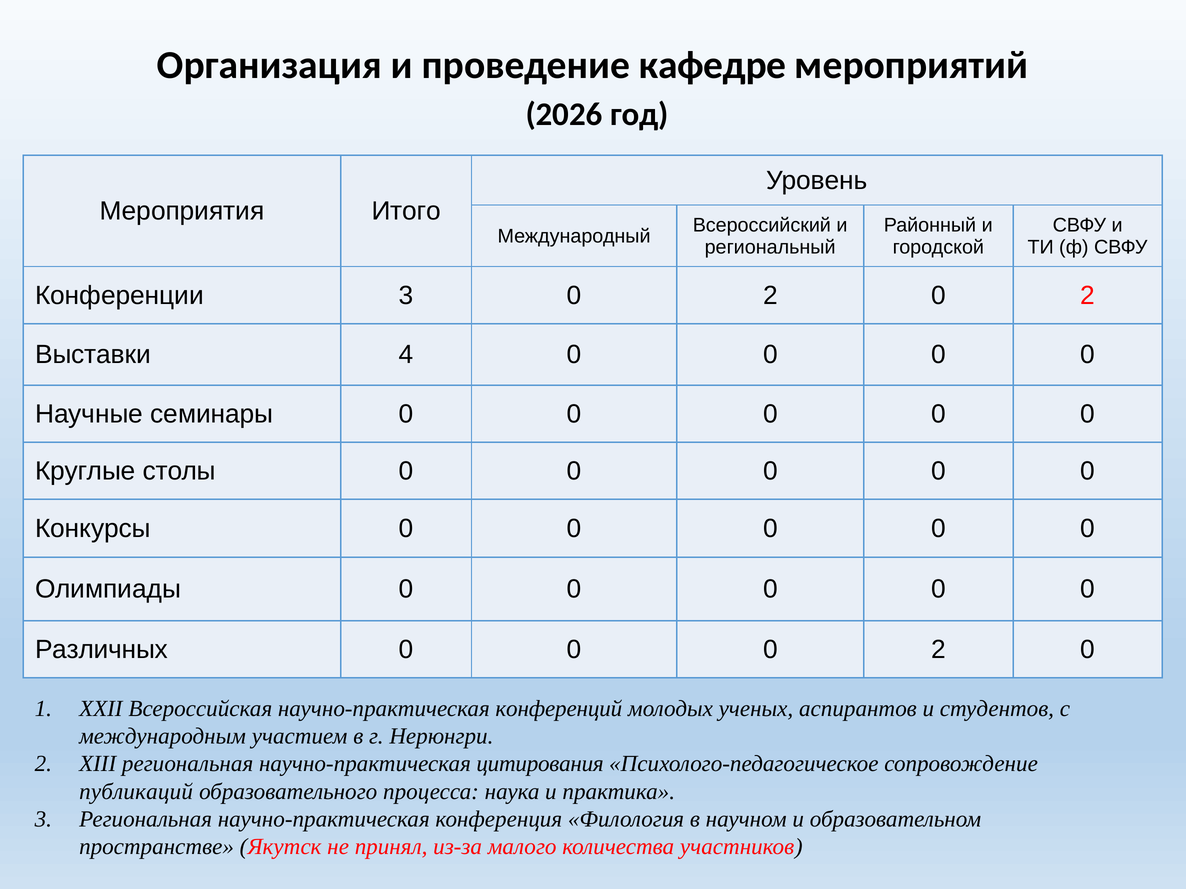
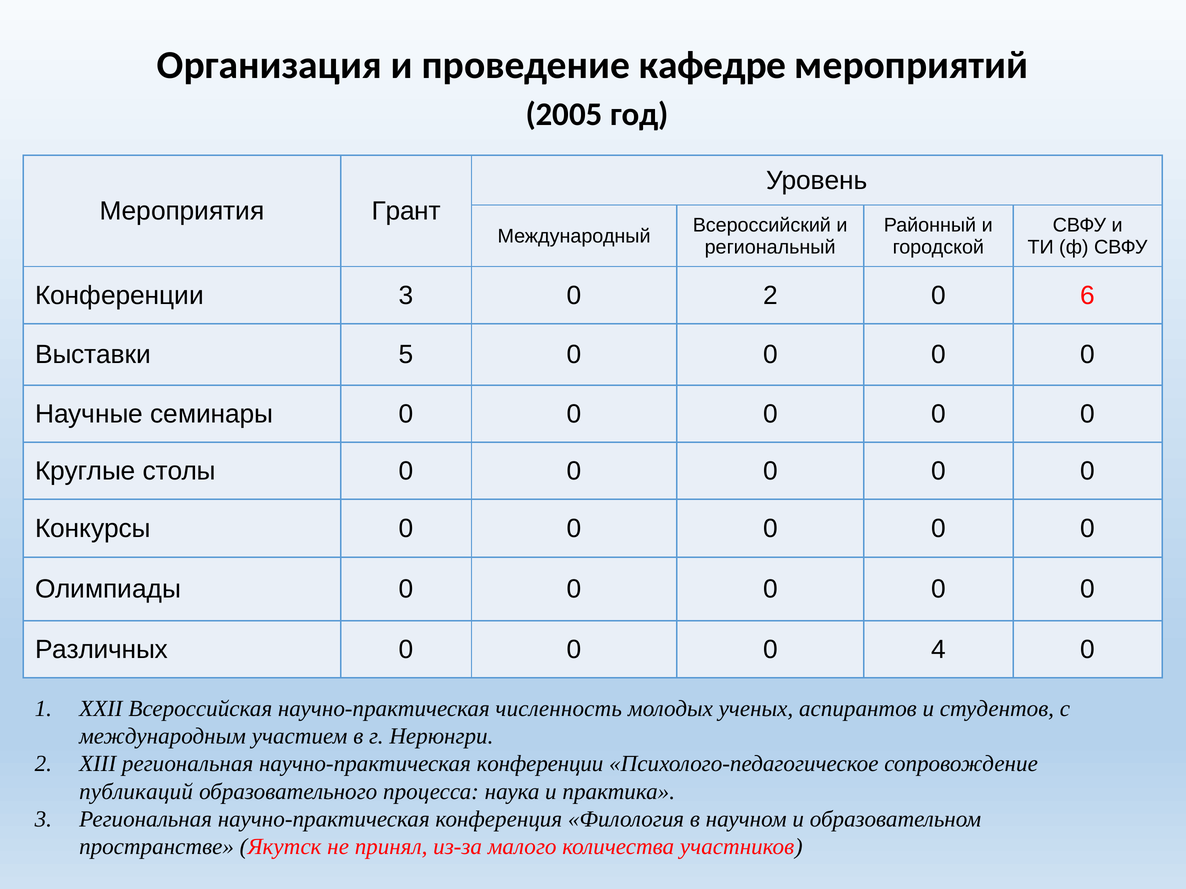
2026: 2026 -> 2005
Итого: Итого -> Грант
2 0 2: 2 -> 6
4: 4 -> 5
0 0 2: 2 -> 4
конференций: конференций -> численность
научно-практическая цитирования: цитирования -> конференции
